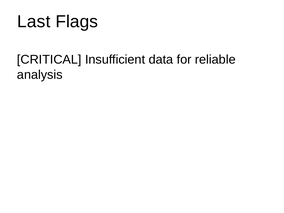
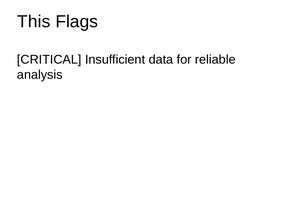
Last: Last -> This
